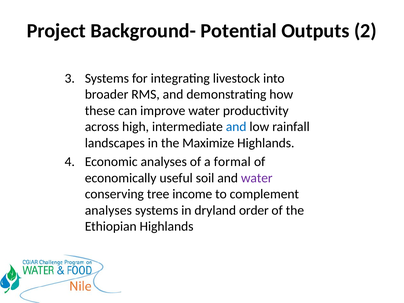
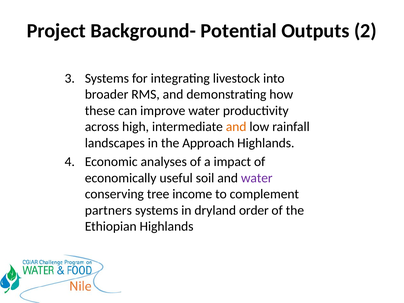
and at (236, 127) colour: blue -> orange
Maximize: Maximize -> Approach
formal: formal -> impact
analyses at (108, 210): analyses -> partners
